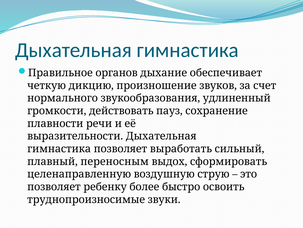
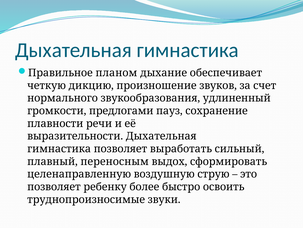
органов: органов -> планом
действовать: действовать -> предлогами
